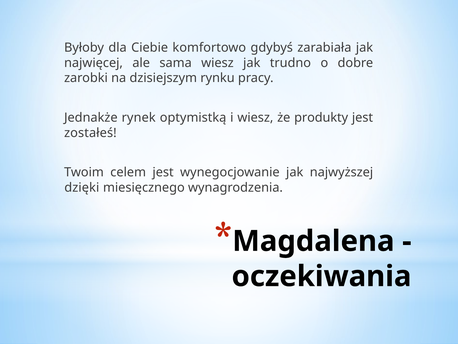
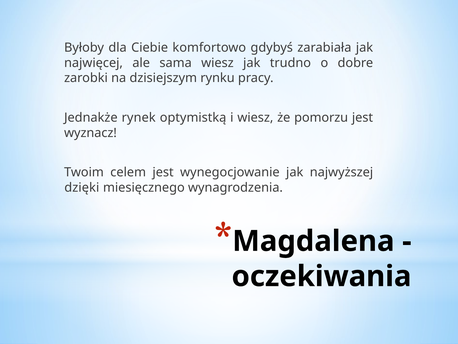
produkty: produkty -> pomorzu
zostałeś: zostałeś -> wyznacz
